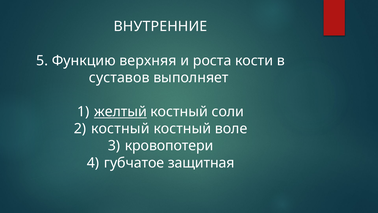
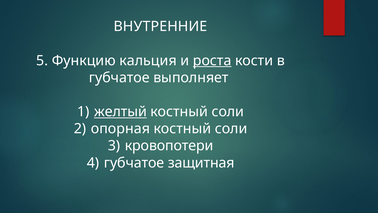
верхняя: верхняя -> кальция
роста underline: none -> present
суставов at (119, 77): суставов -> губчатое
2 костный: костный -> опорная
воле at (231, 129): воле -> соли
